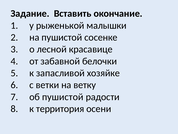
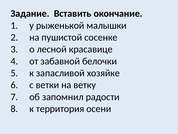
об пушистой: пушистой -> запомнил
